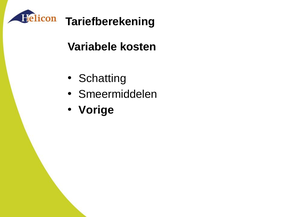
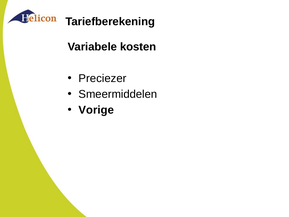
Schatting: Schatting -> Preciezer
